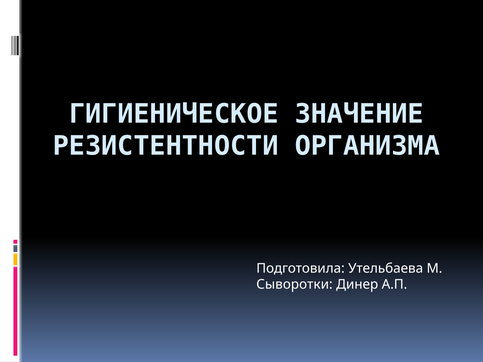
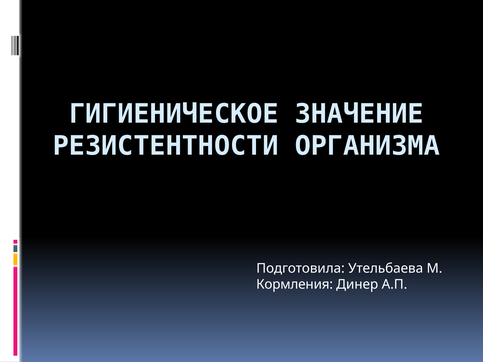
Сыворотки: Сыворотки -> Кормления
